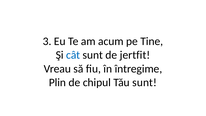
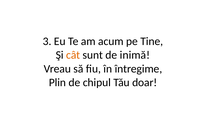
cât colour: blue -> orange
jertfit: jertfit -> inimă
Tău sunt: sunt -> doar
